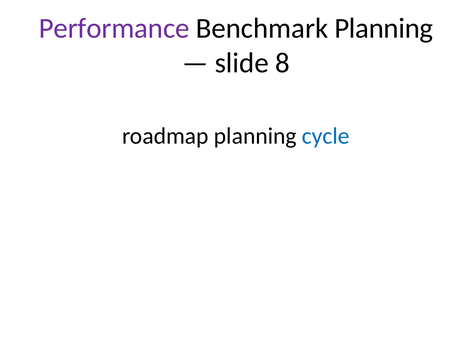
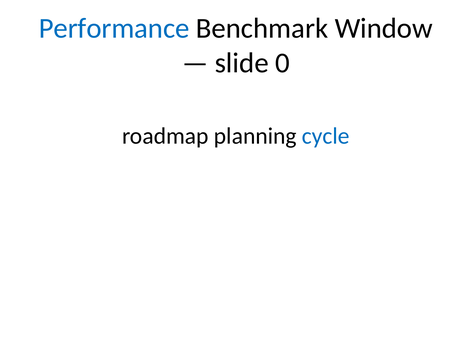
Performance colour: purple -> blue
Benchmark Planning: Planning -> Window
8: 8 -> 0
